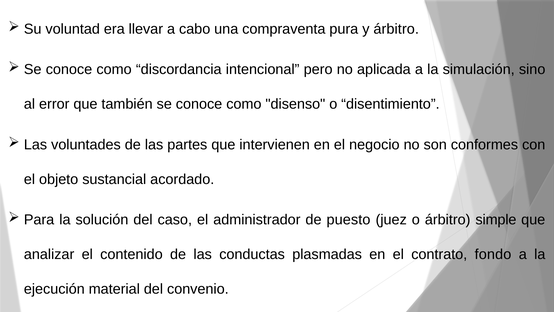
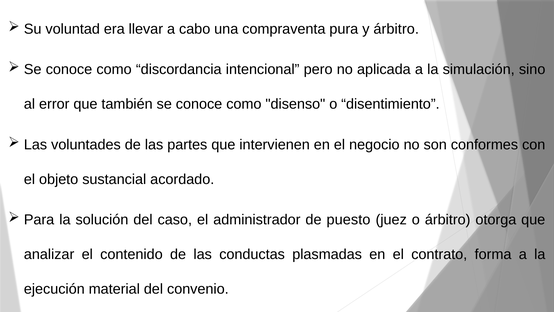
simple: simple -> otorga
fondo: fondo -> forma
